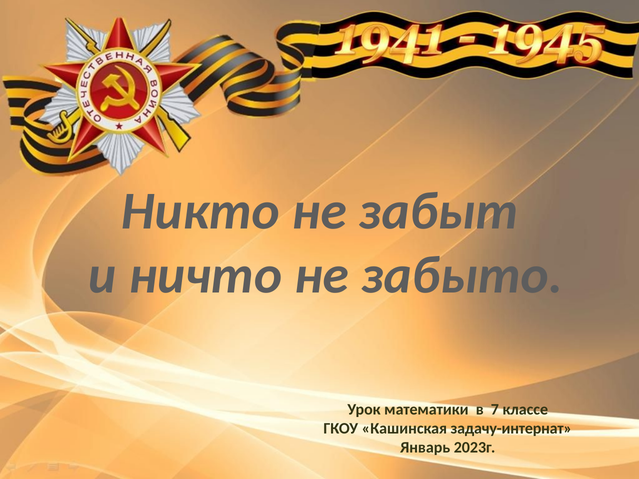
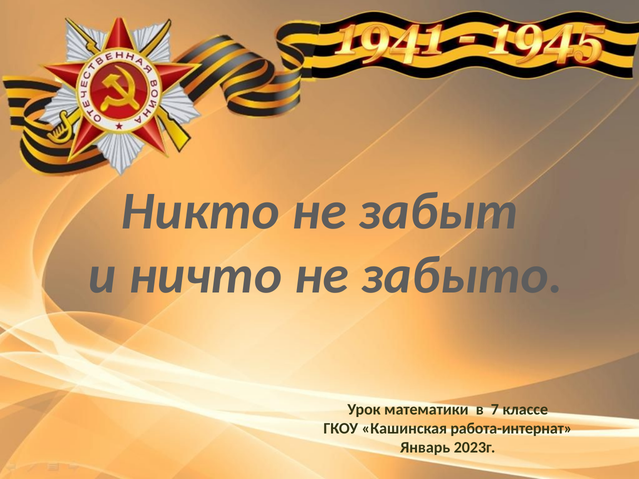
задачу-интернат: задачу-интернат -> работа-интернат
